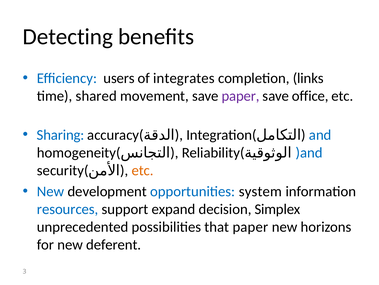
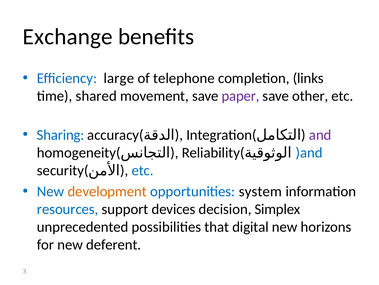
Detecting: Detecting -> Exchange
users: users -> large
integrates: integrates -> telephone
office: office -> other
and colour: blue -> purple
etc at (142, 170) colour: orange -> blue
development colour: black -> orange
expand: expand -> devices
that paper: paper -> digital
